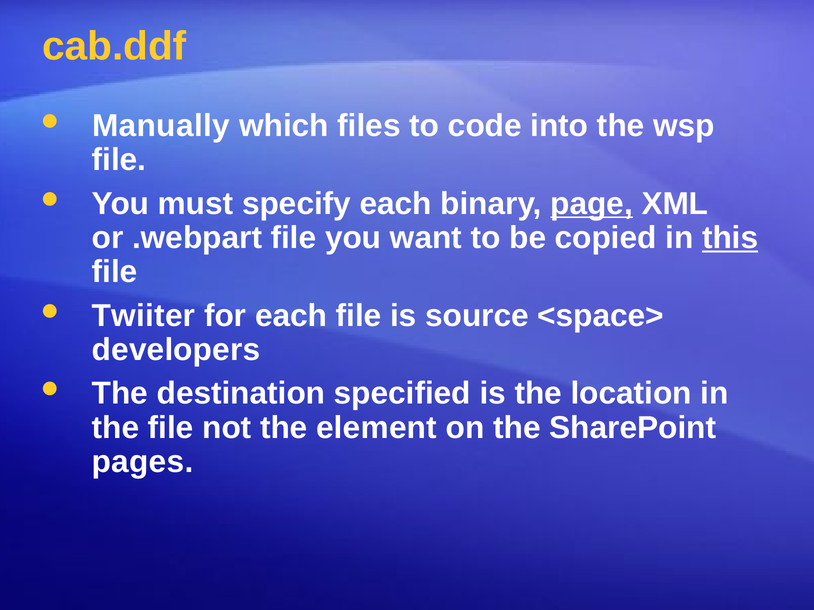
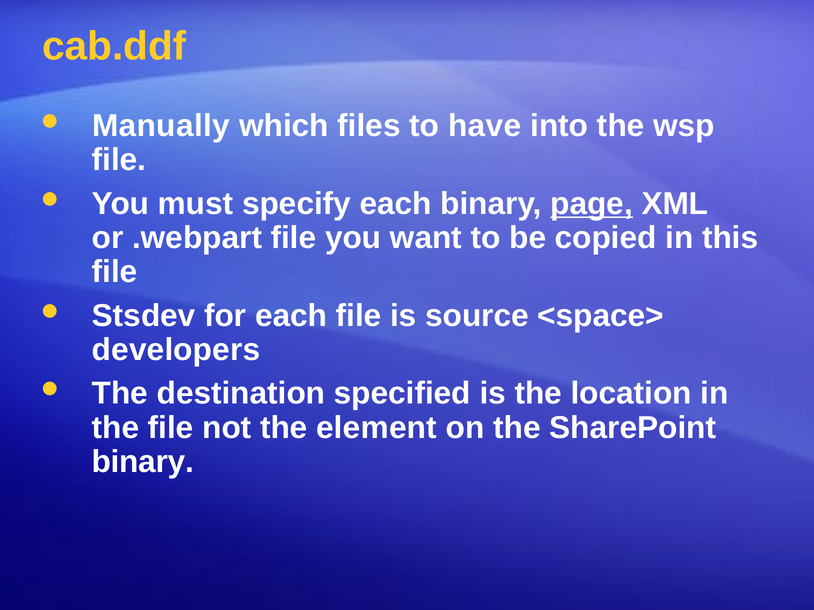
code: code -> have
this underline: present -> none
Twiiter: Twiiter -> Stsdev
pages at (143, 462): pages -> binary
